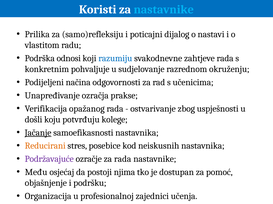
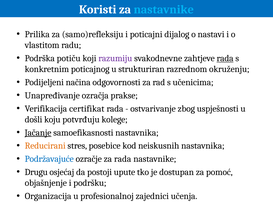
odnosi: odnosi -> potiču
razumiju colour: blue -> purple
rada at (225, 58) underline: none -> present
pohvaljuje: pohvaljuje -> poticajnog
sudjelovanje: sudjelovanje -> strukturiran
opažanog: opažanog -> certifikat
Podržavajuće colour: purple -> blue
Među: Među -> Drugu
njima: njima -> upute
